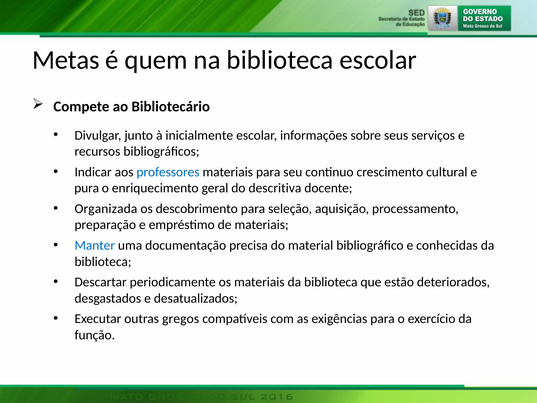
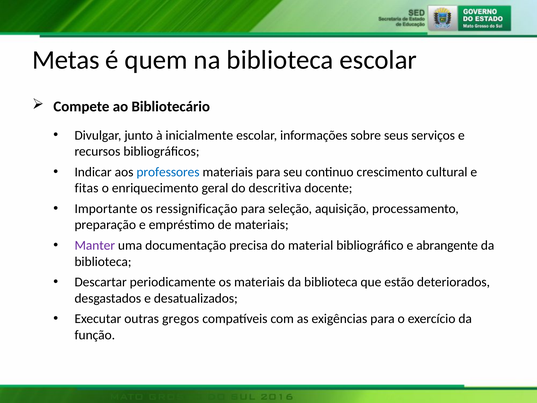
pura: pura -> fitas
Organizada: Organizada -> Importante
descobrimento: descobrimento -> ressignificação
Manter colour: blue -> purple
conhecidas: conhecidas -> abrangente
